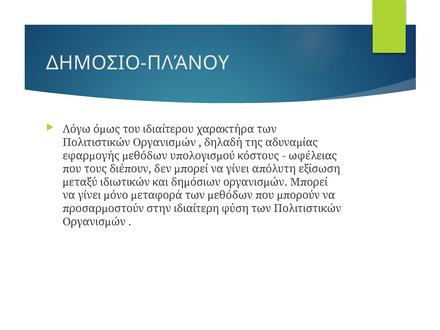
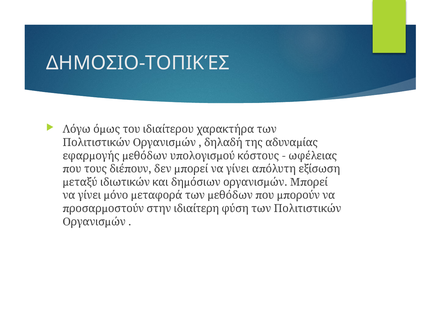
ΔΗΜΟΣΙΟ-ΠΛΆΝΟΥ: ΔΗΜΟΣΙΟ-ΠΛΆΝΟΥ -> ΔΗΜΟΣΙΟ-ΤΟΠΙΚΈΣ
